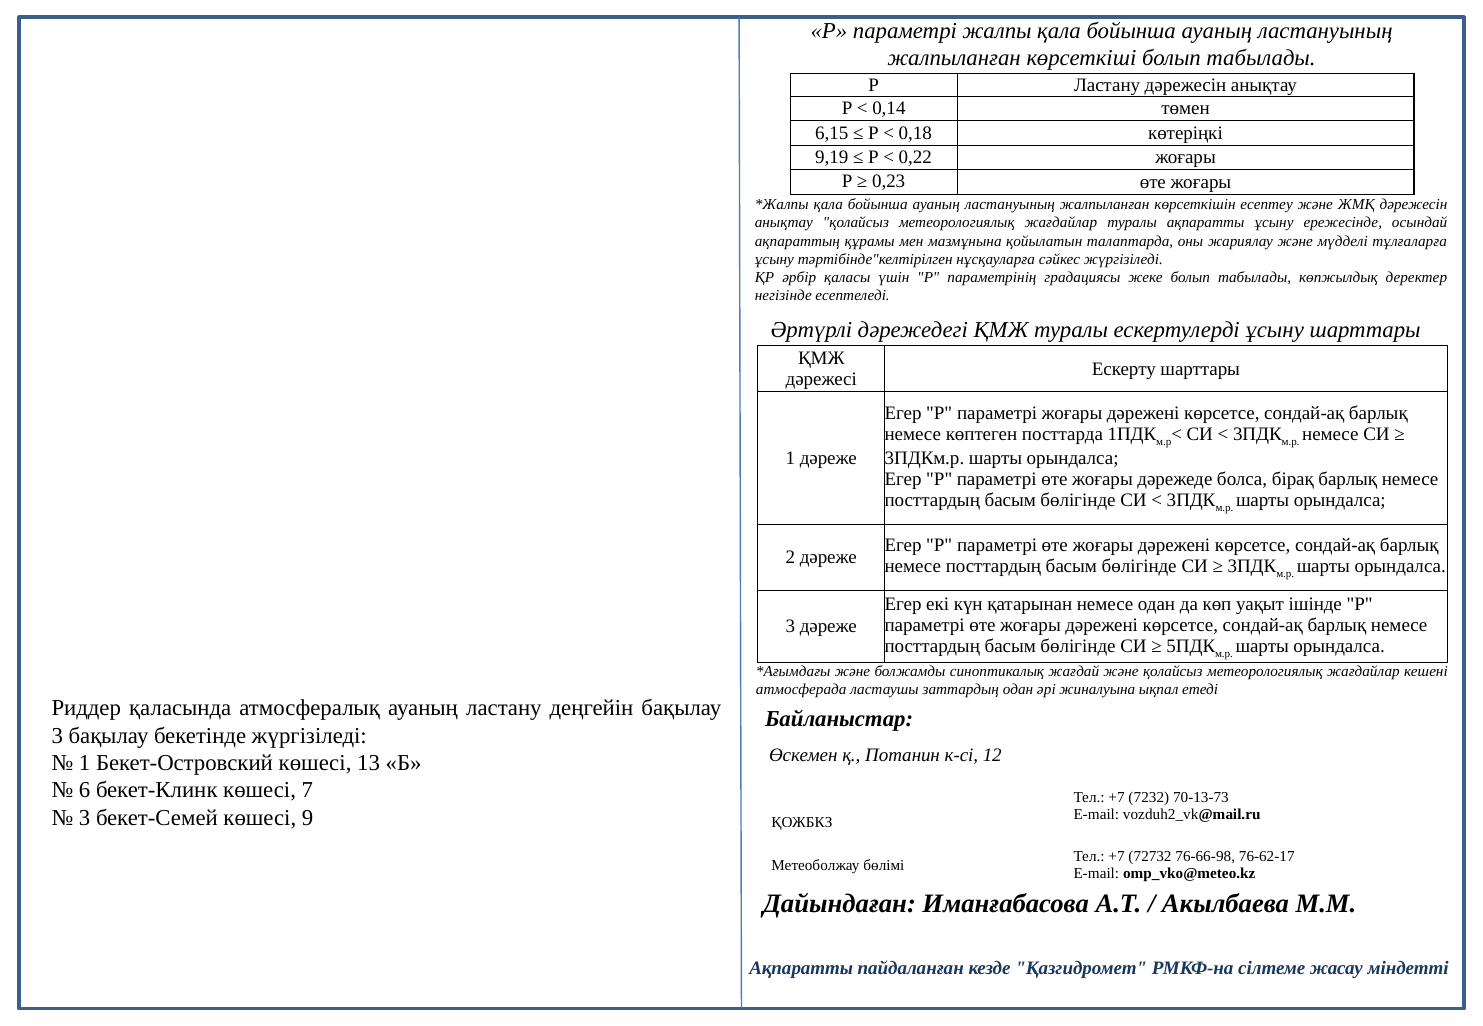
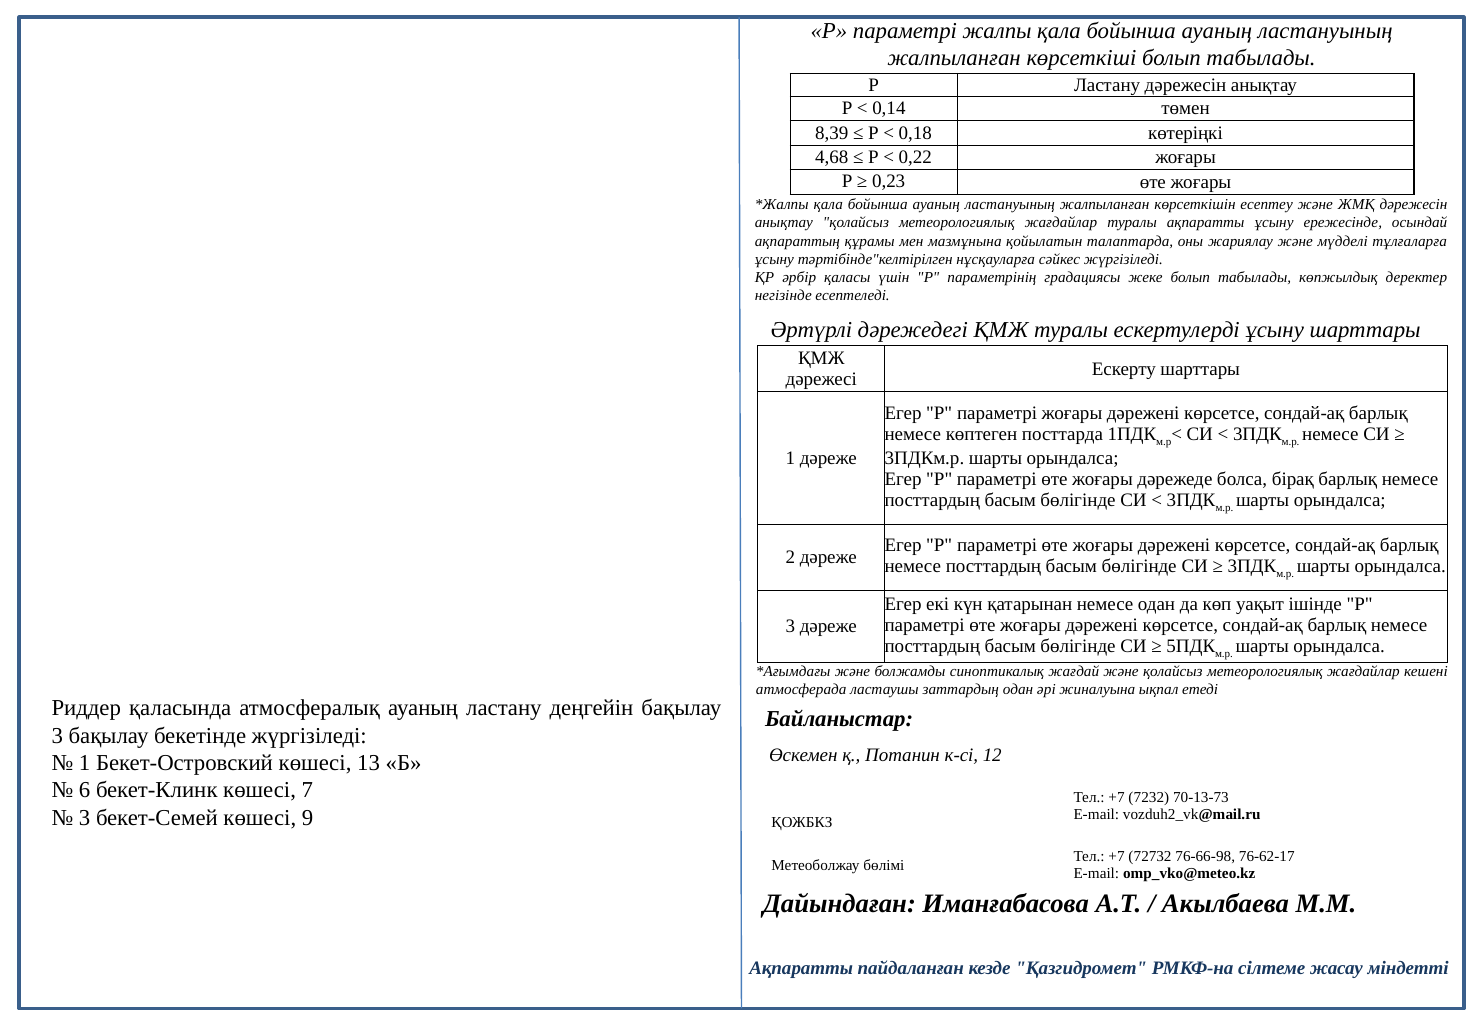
6,15: 6,15 -> 8,39
9,19: 9,19 -> 4,68
